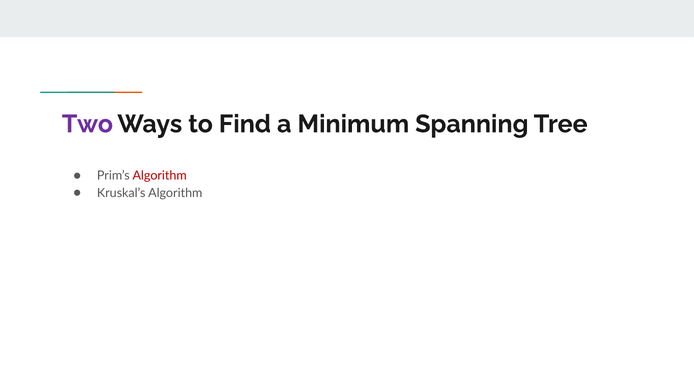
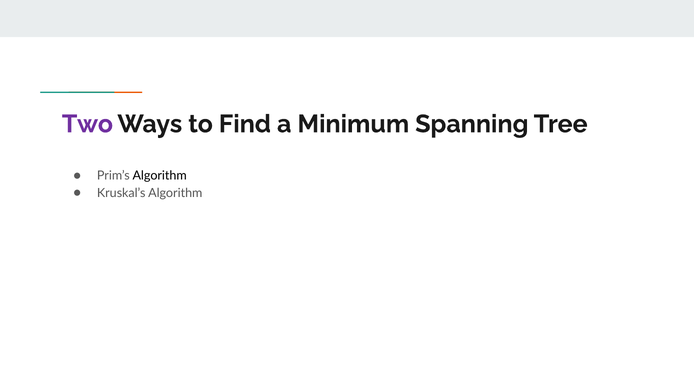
Algorithm at (160, 175) colour: red -> black
